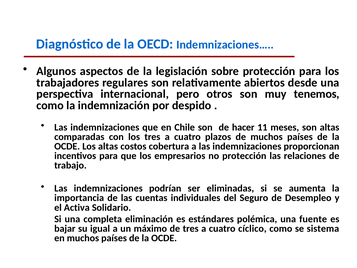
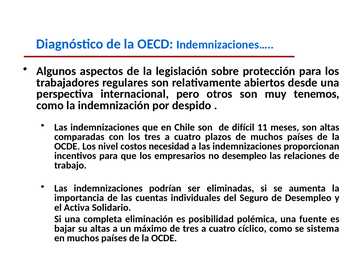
hacer: hacer -> difícil
Los altas: altas -> nivel
cobertura: cobertura -> necesidad
no protección: protección -> desempleo
estándares: estándares -> posibilidad
su igual: igual -> altas
